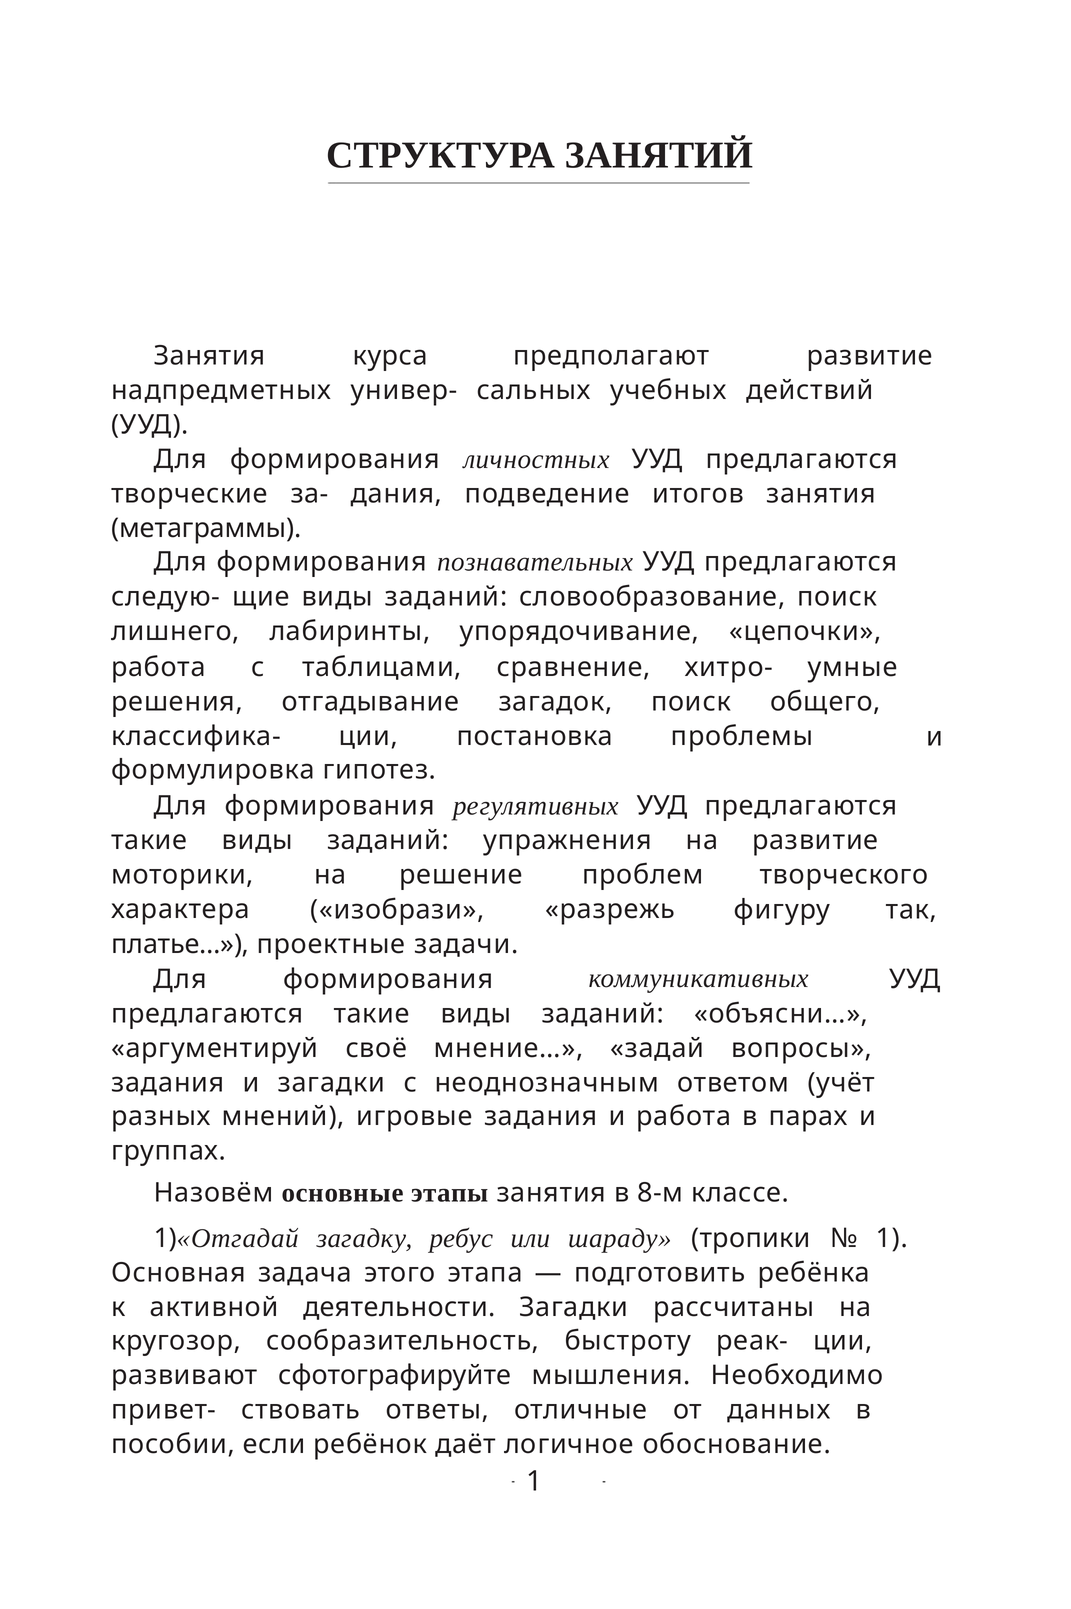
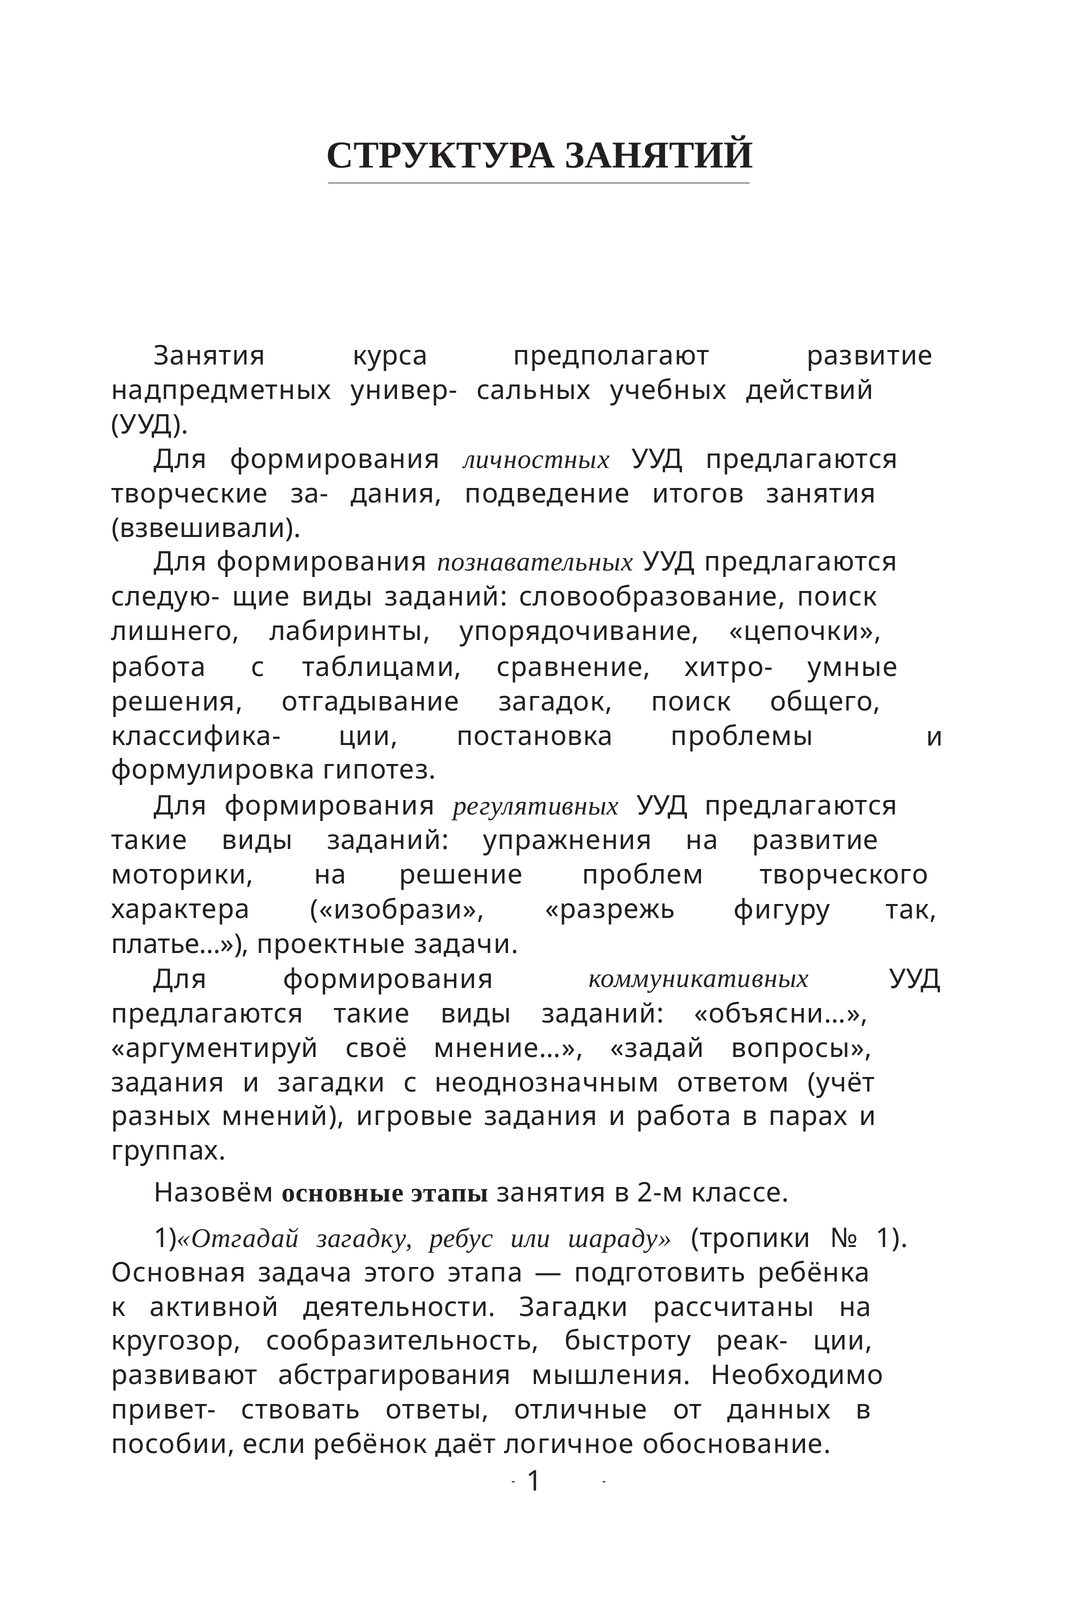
метаграммы: метаграммы -> взвешивали
8-м: 8-м -> 2-м
сфотографируйте: сфотографируйте -> абстрагирования
